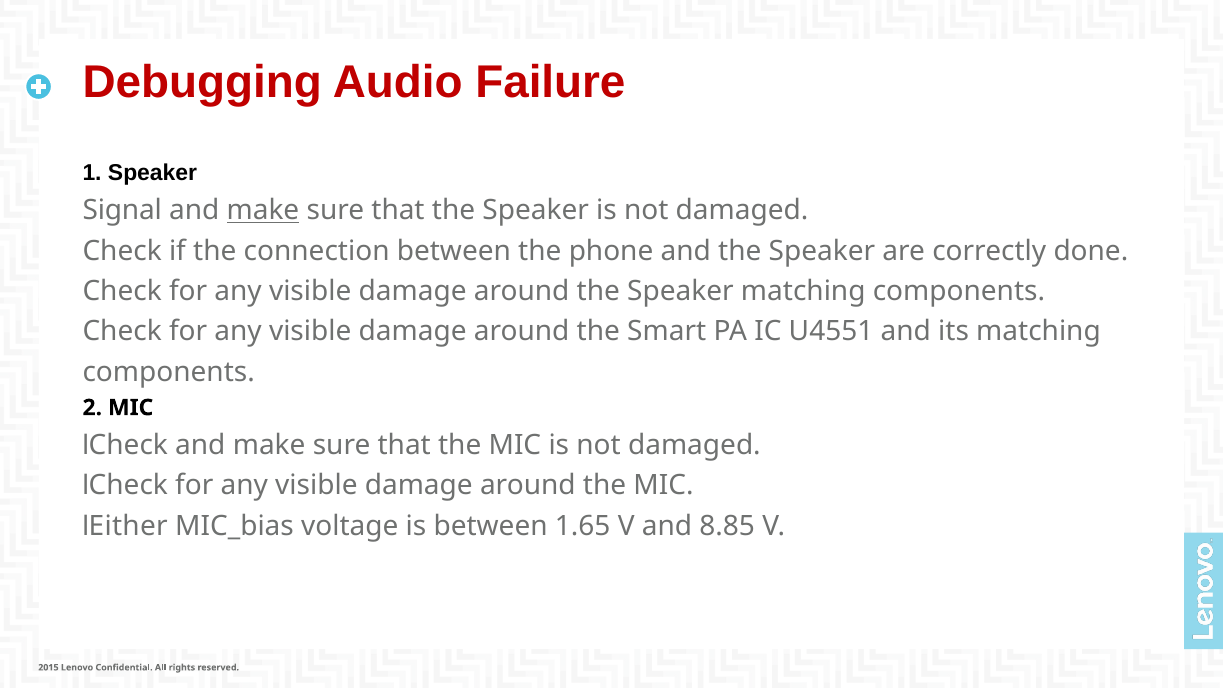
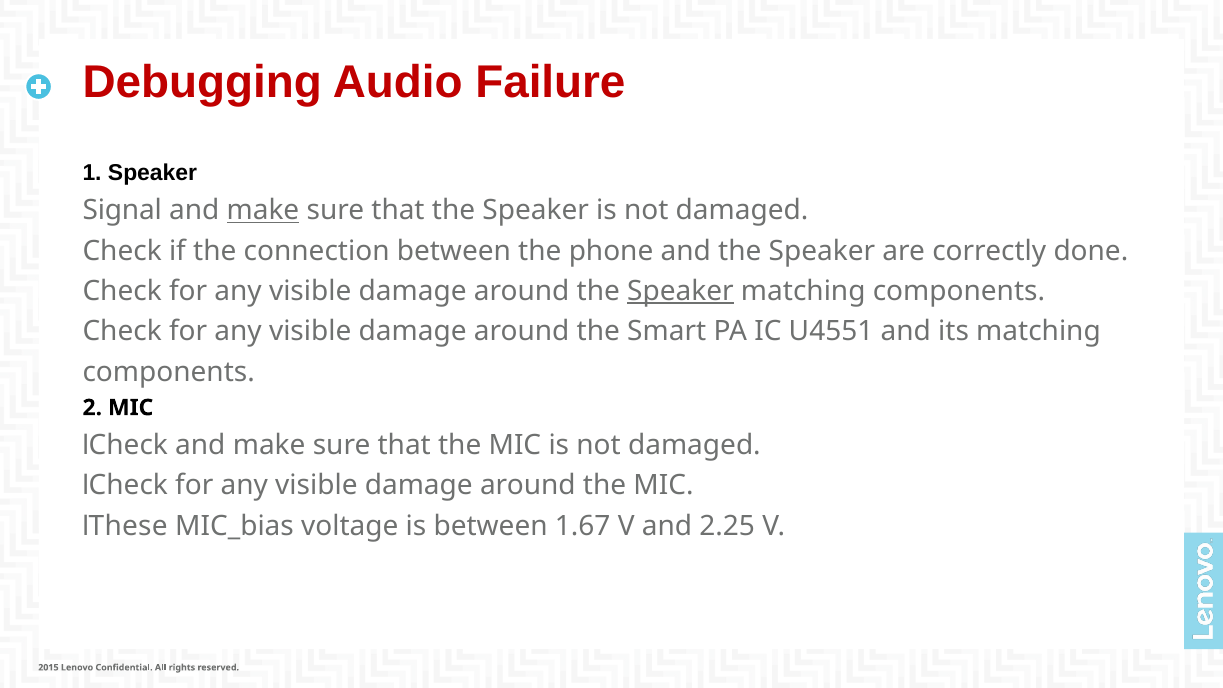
Speaker at (680, 291) underline: none -> present
Either: Either -> These
1.65: 1.65 -> 1.67
8.85: 8.85 -> 2.25
